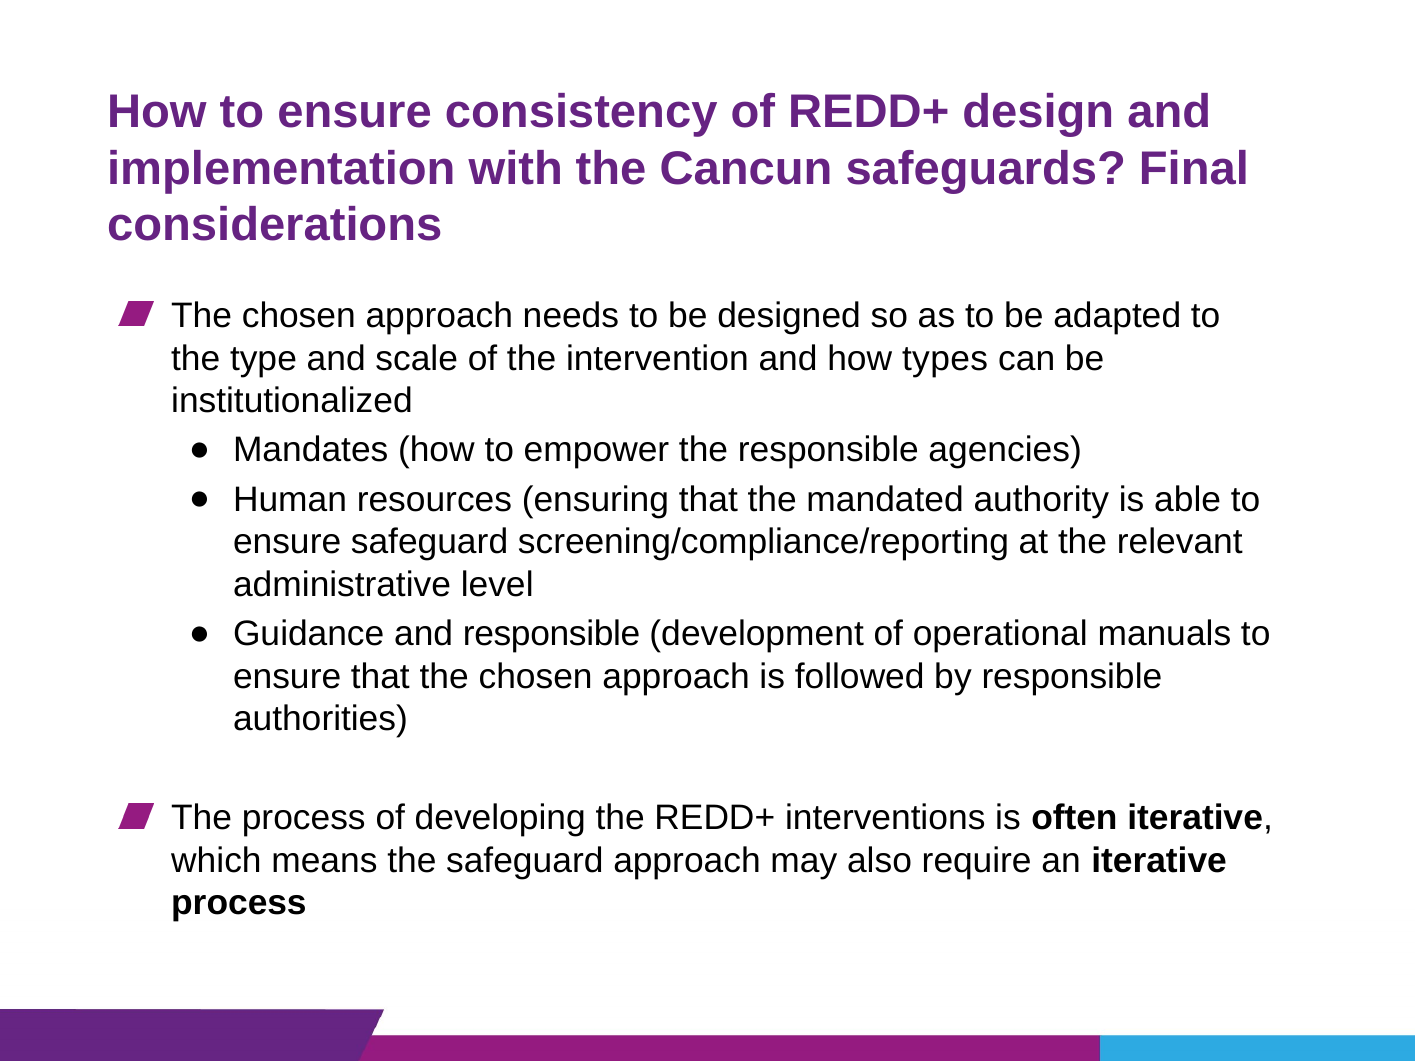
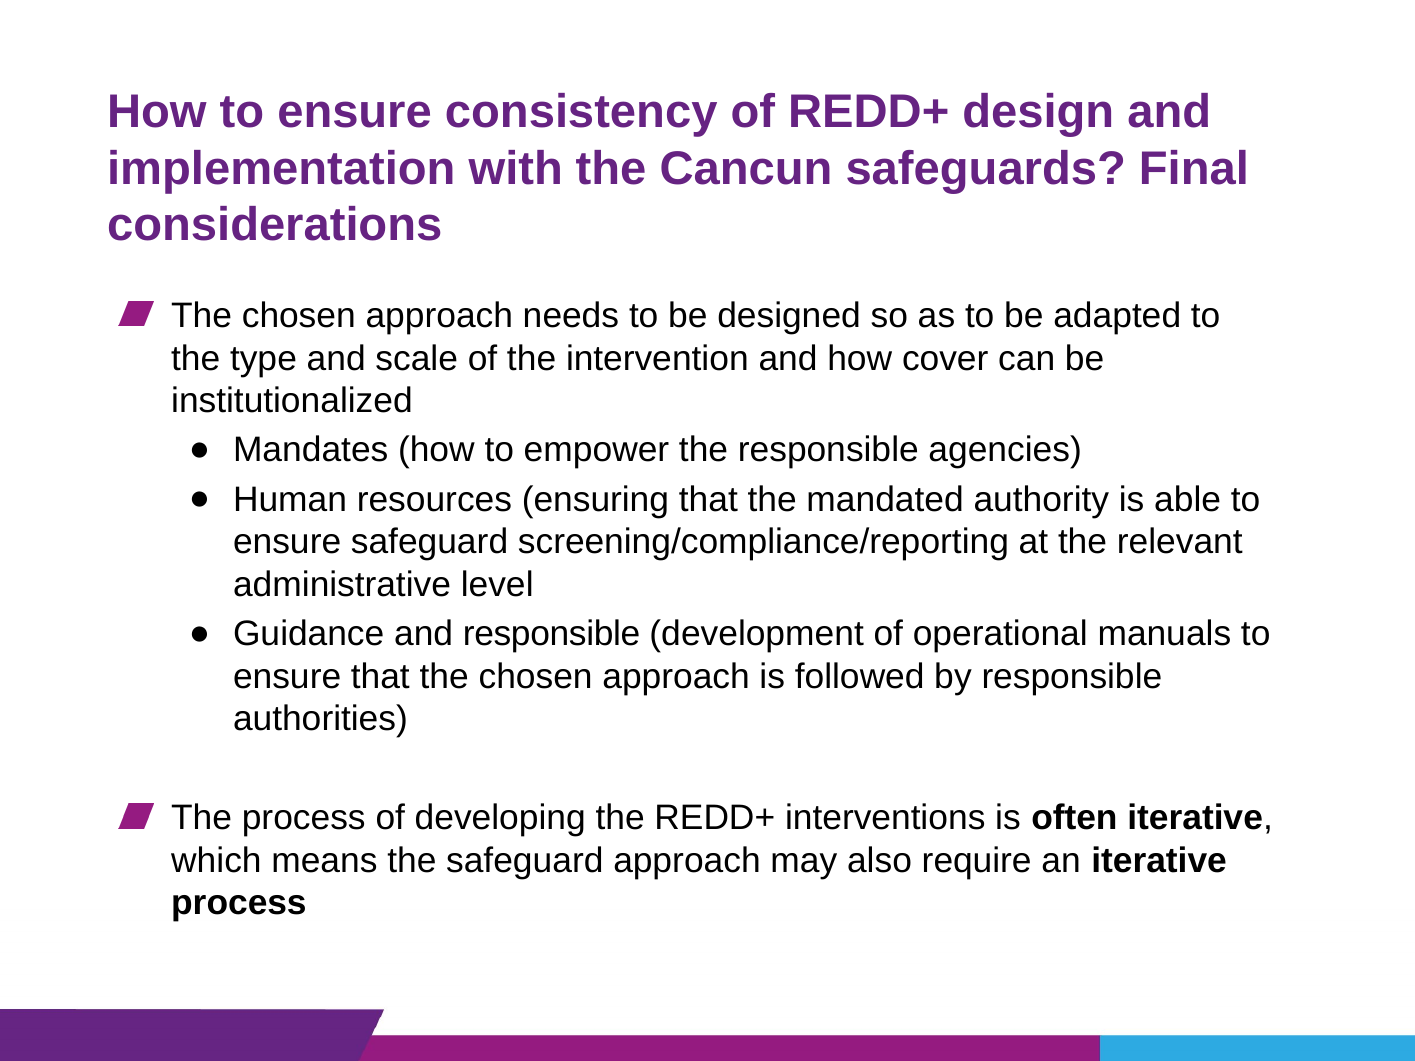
types: types -> cover
